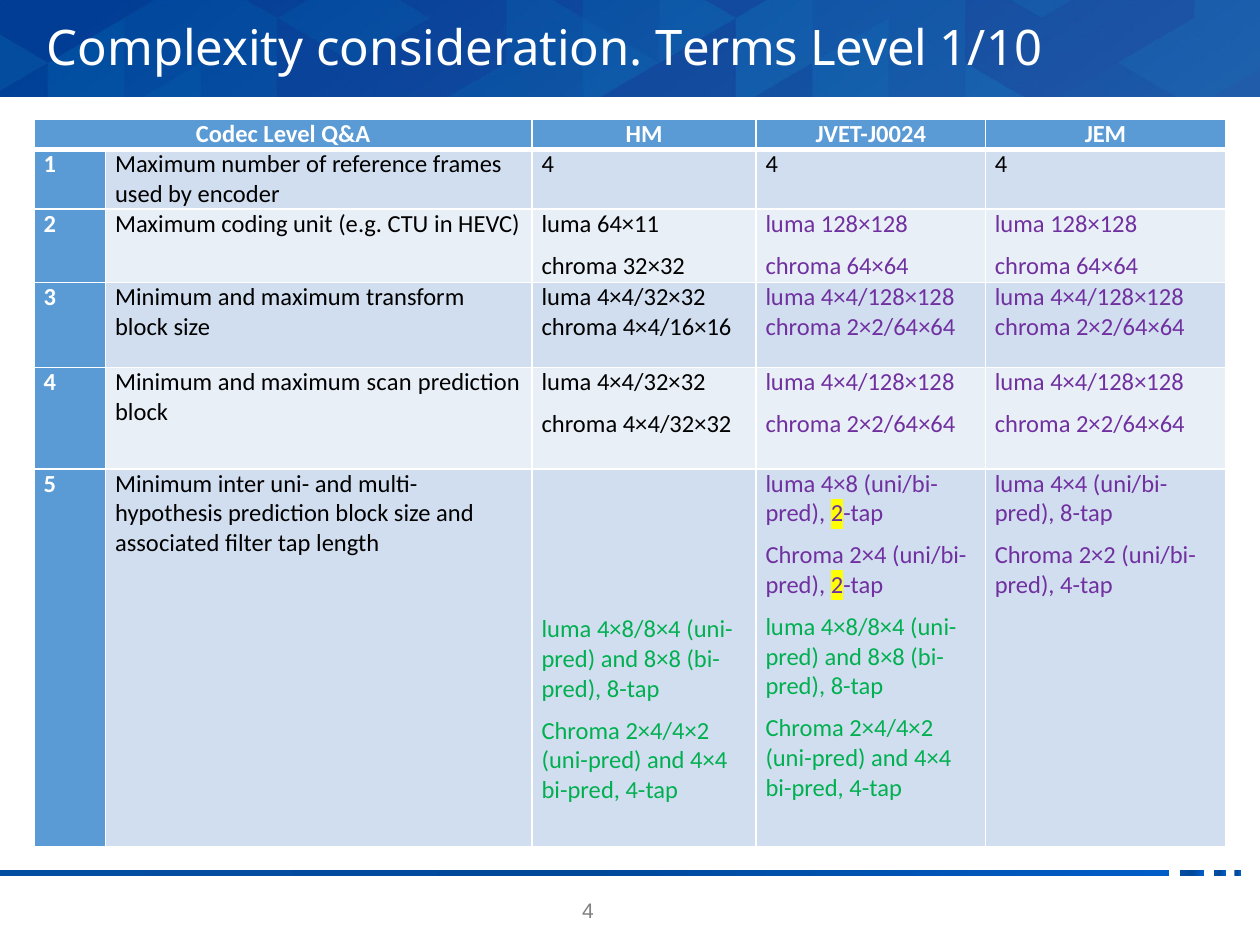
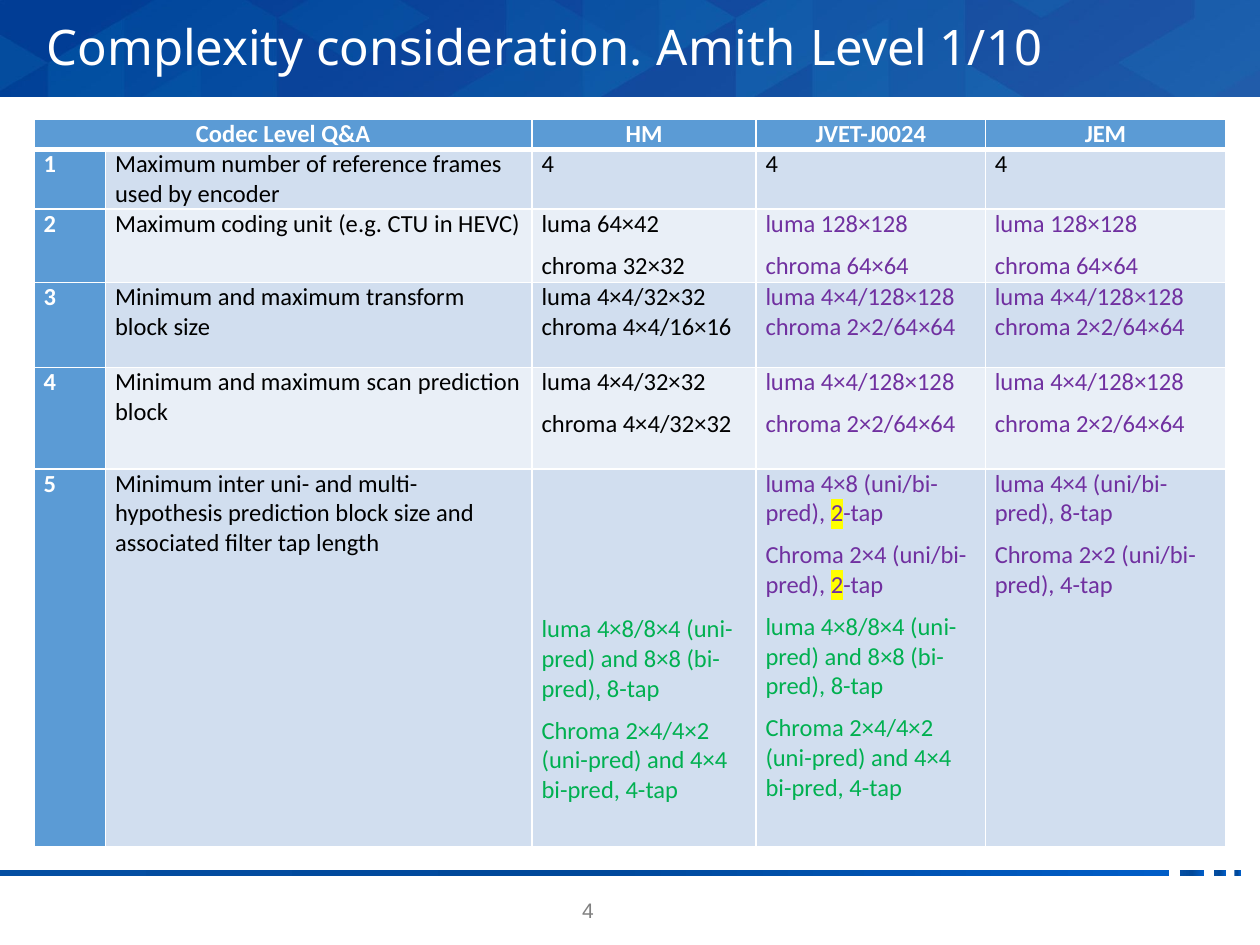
Terms: Terms -> Amith
64×11: 64×11 -> 64×42
